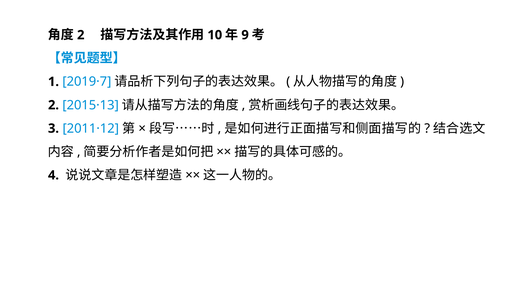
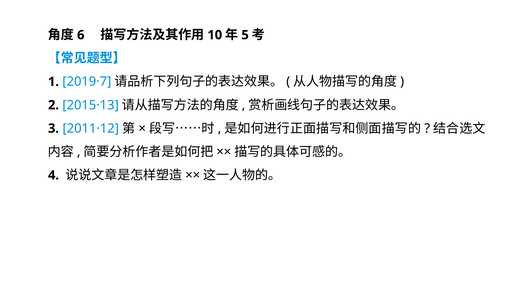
2 at (81, 35): 2 -> 6
9: 9 -> 5
